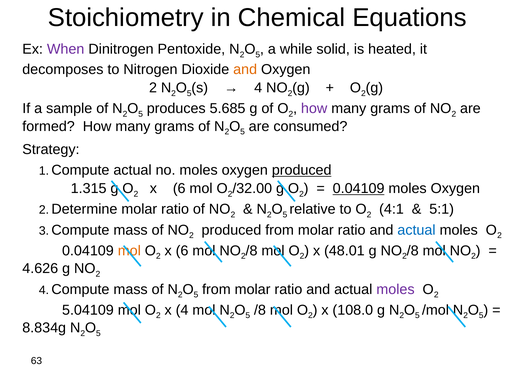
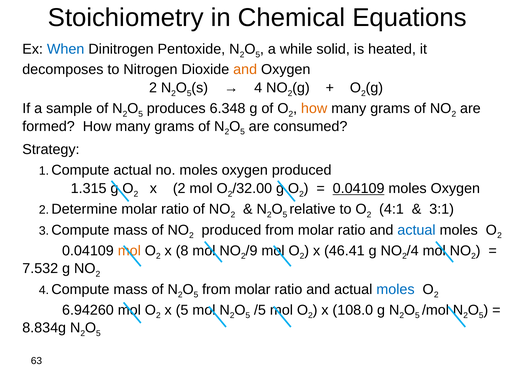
When colour: purple -> blue
5.685: 5.685 -> 6.348
how at (314, 109) colour: purple -> orange
produced at (302, 170) underline: present -> none
6 at (179, 189): 6 -> 2
5:1: 5:1 -> 3:1
6 at (182, 251): 6 -> 8
mol NO 2 /8: /8 -> /9
48.01: 48.01 -> 46.41
g NO 2 /8: /8 -> /4
4.626: 4.626 -> 7.532
moles at (395, 289) colour: purple -> blue
5.04109: 5.04109 -> 6.94260
x 4: 4 -> 5
/8 at (260, 310): /8 -> /5
